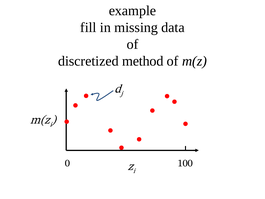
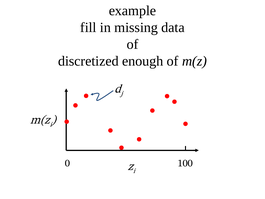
method: method -> enough
